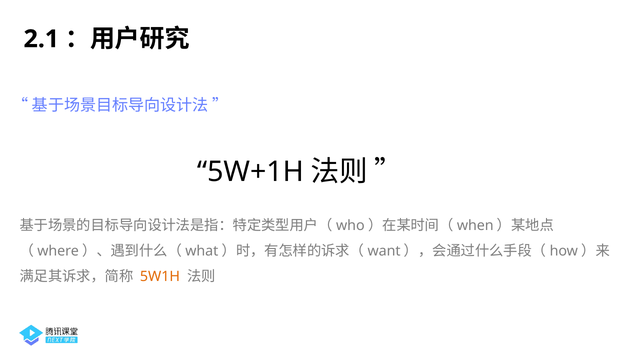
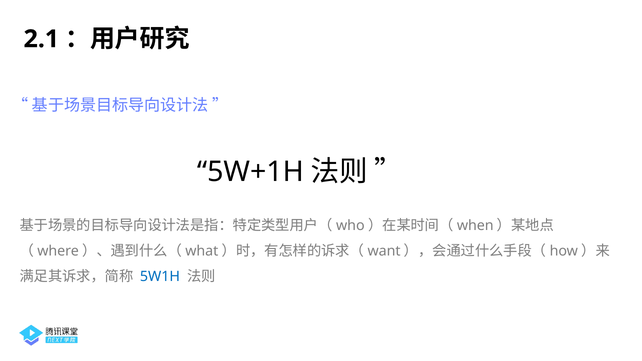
5W1H colour: orange -> blue
